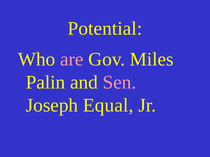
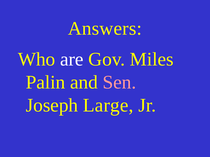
Potential: Potential -> Answers
are colour: pink -> white
Equal: Equal -> Large
